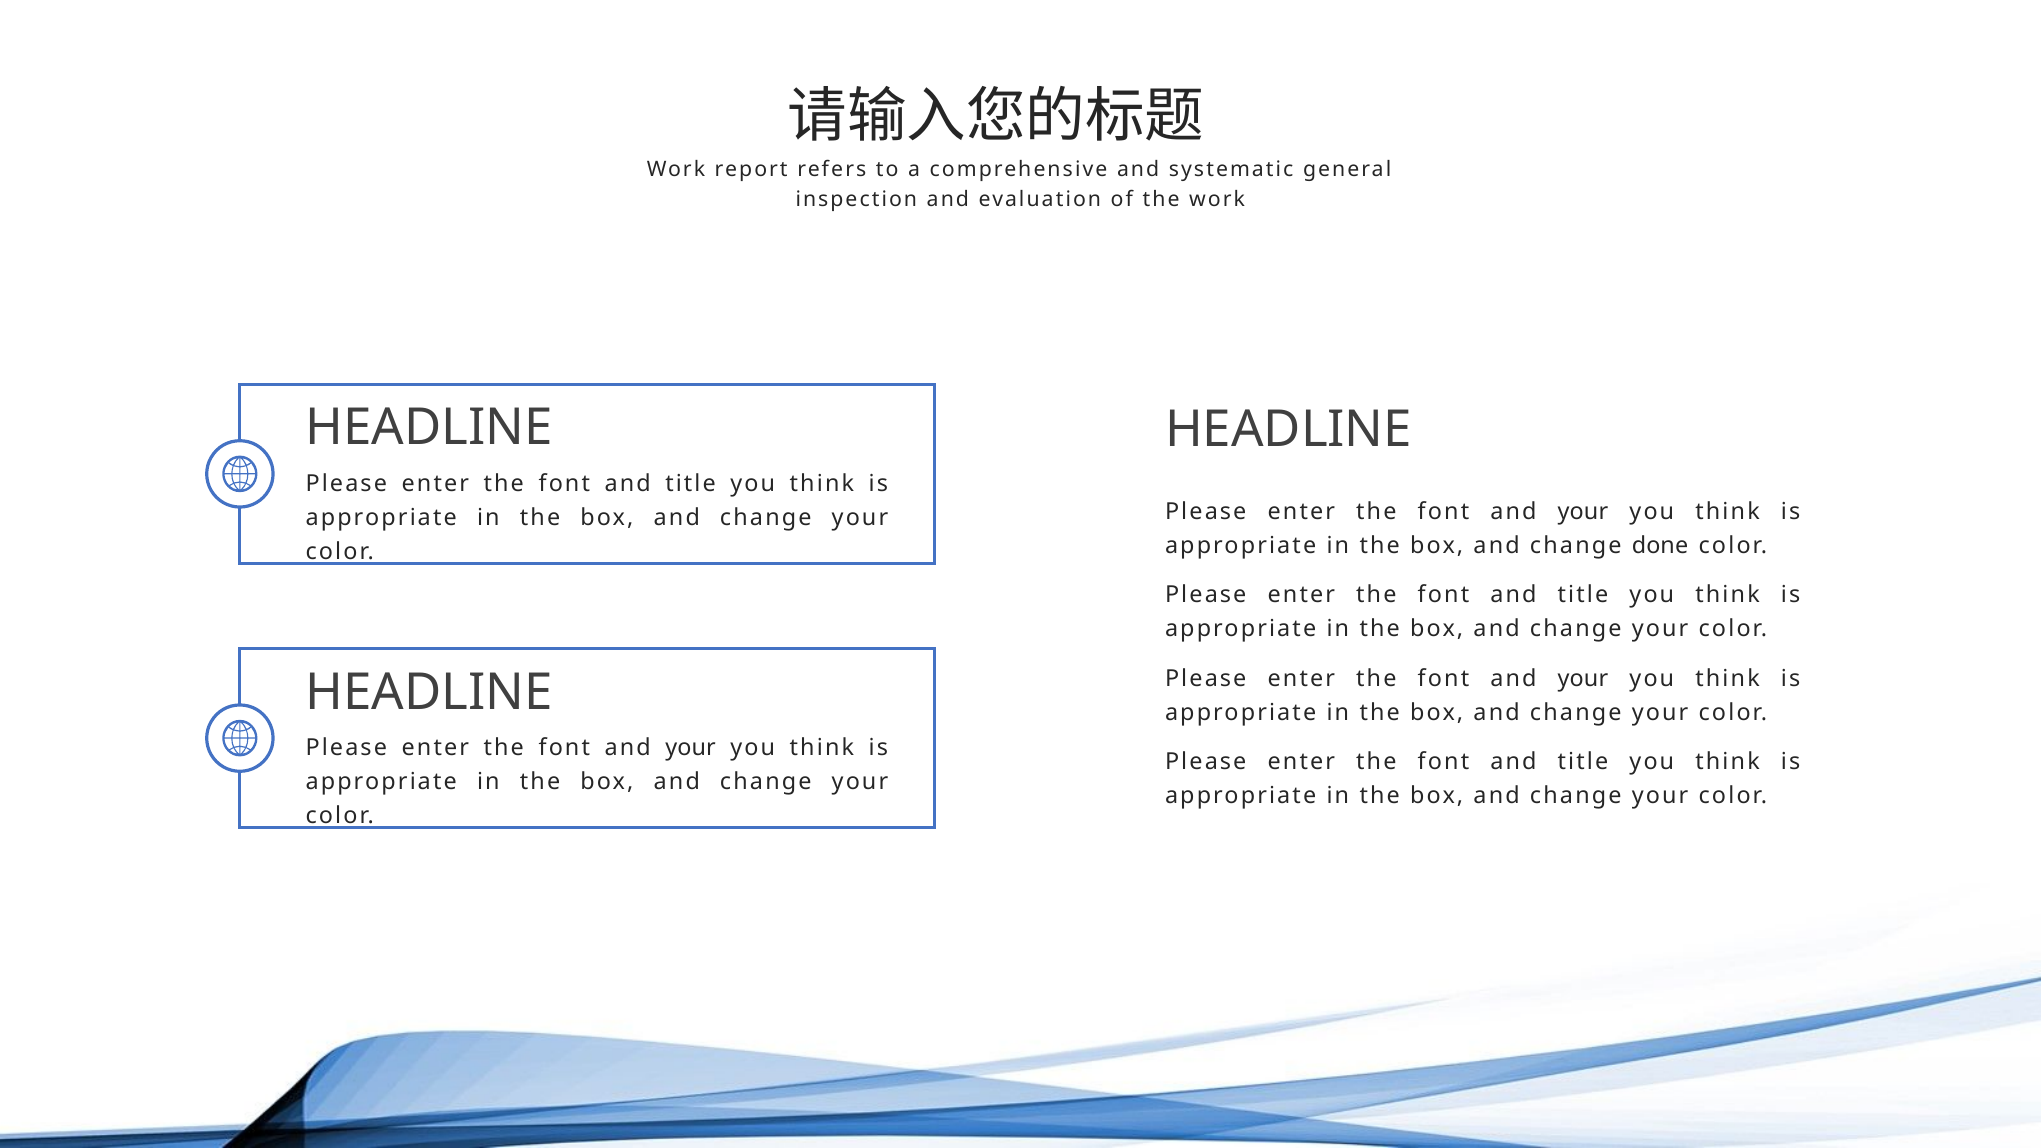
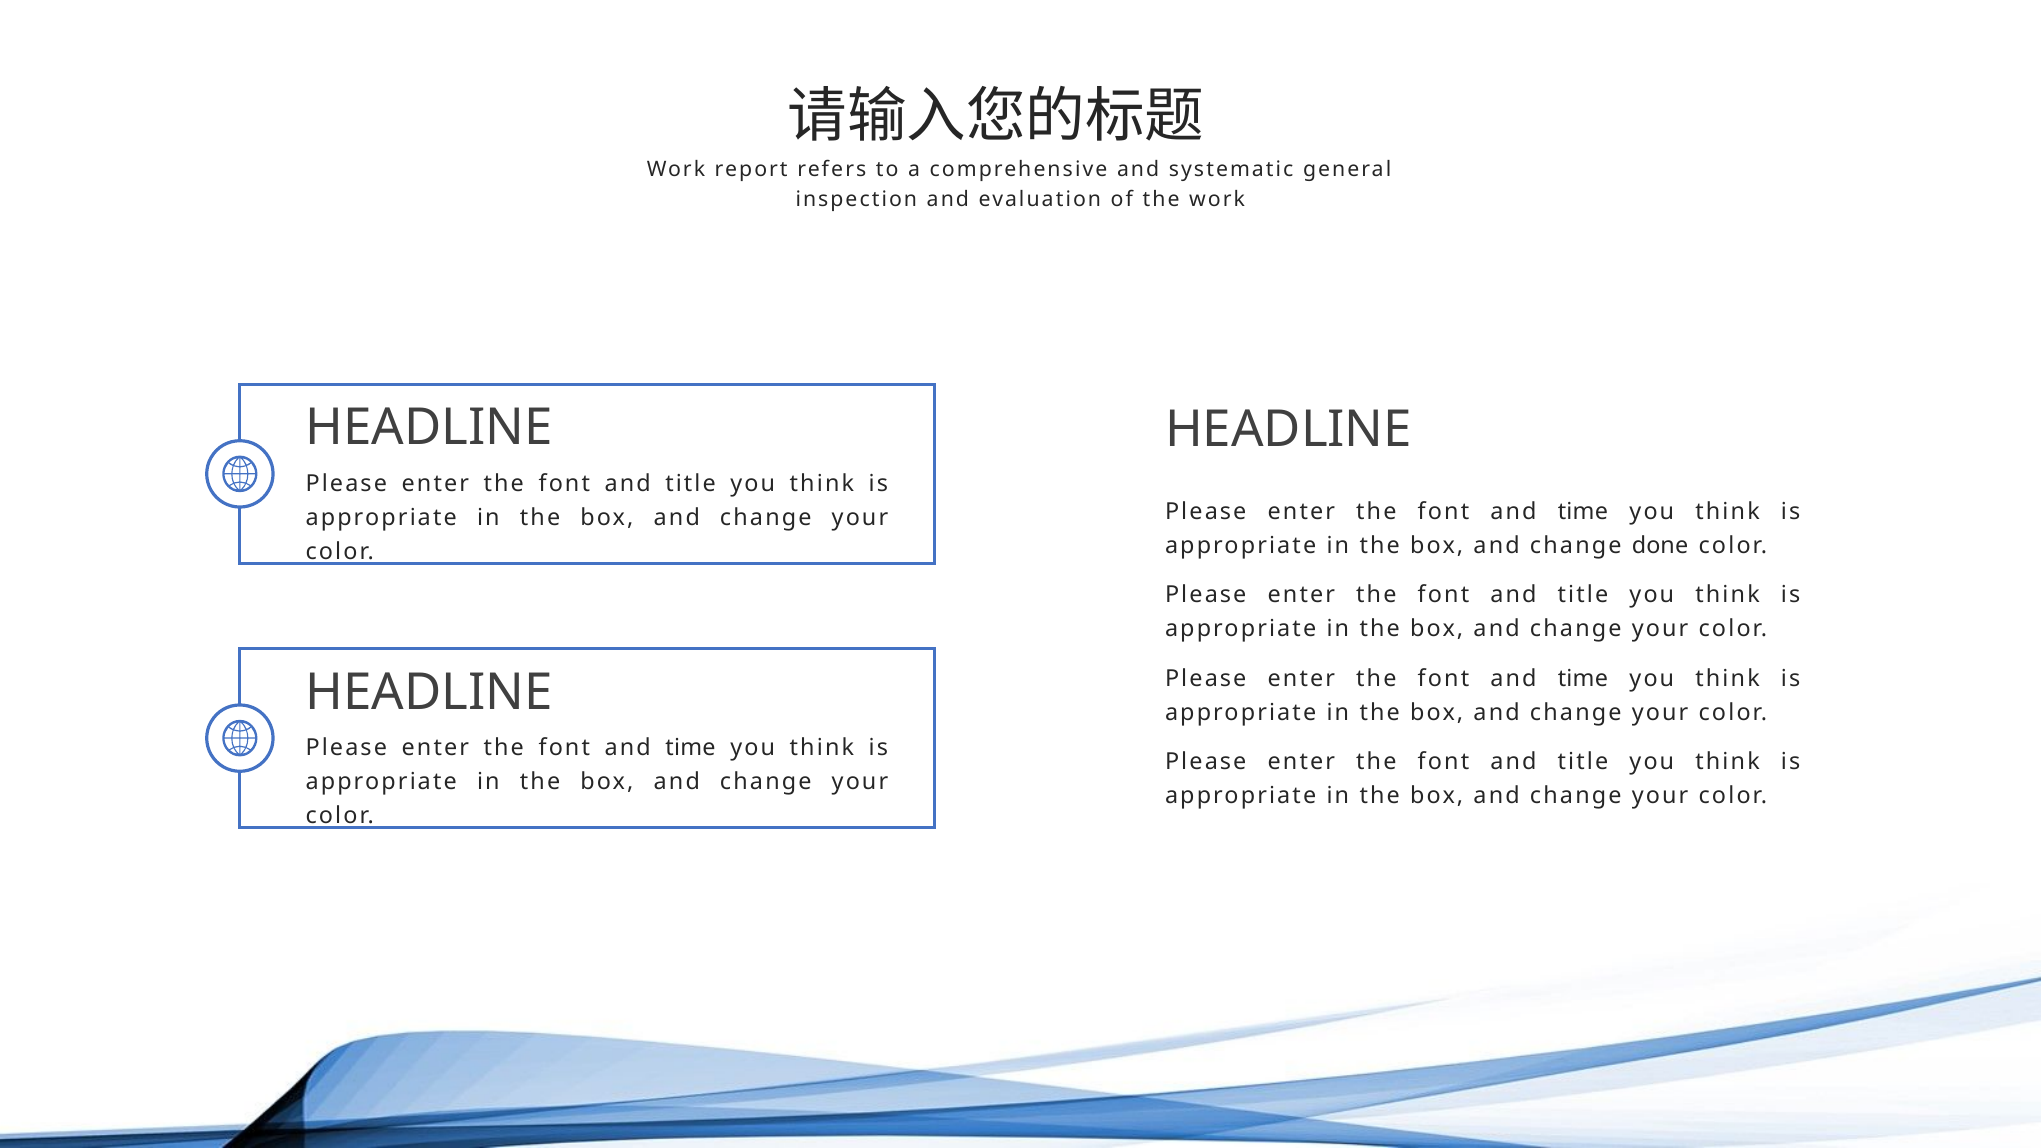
your at (1583, 512): your -> time
your at (1583, 679): your -> time
your at (691, 748): your -> time
